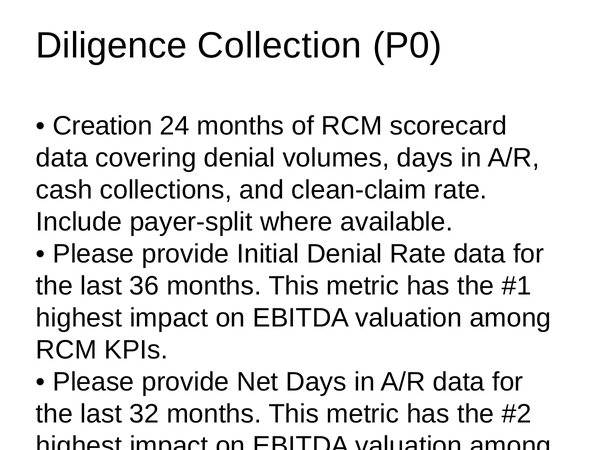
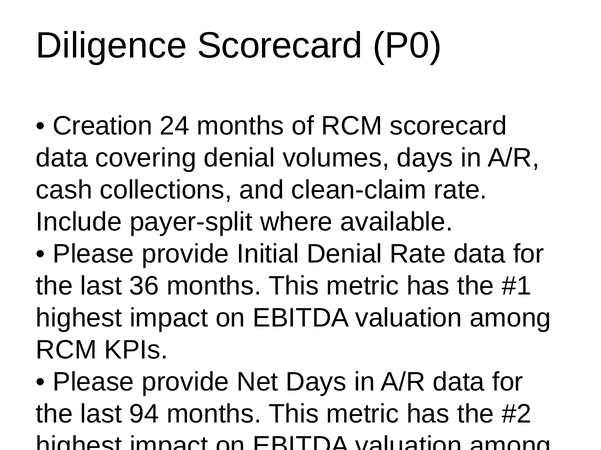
Diligence Collection: Collection -> Scorecard
32: 32 -> 94
